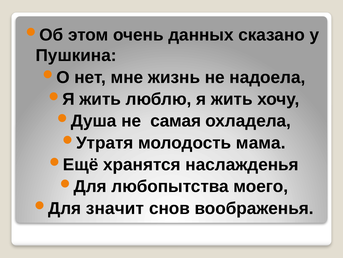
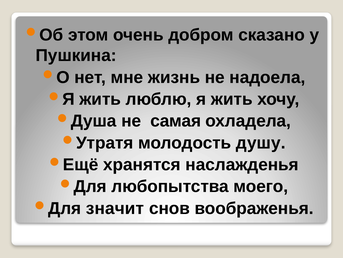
данных: данных -> добром
мама: мама -> душу
